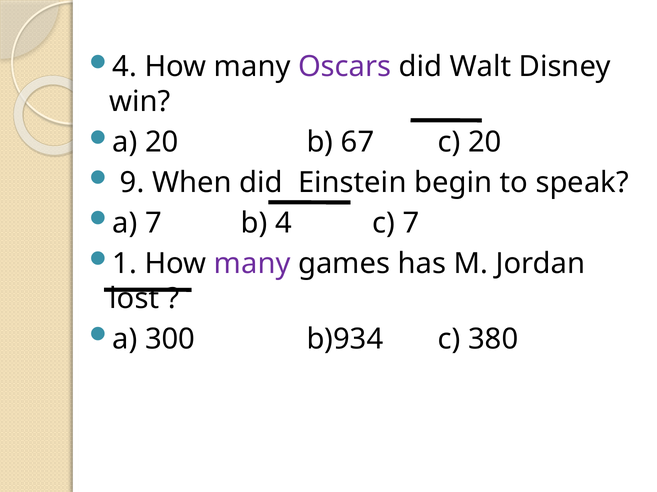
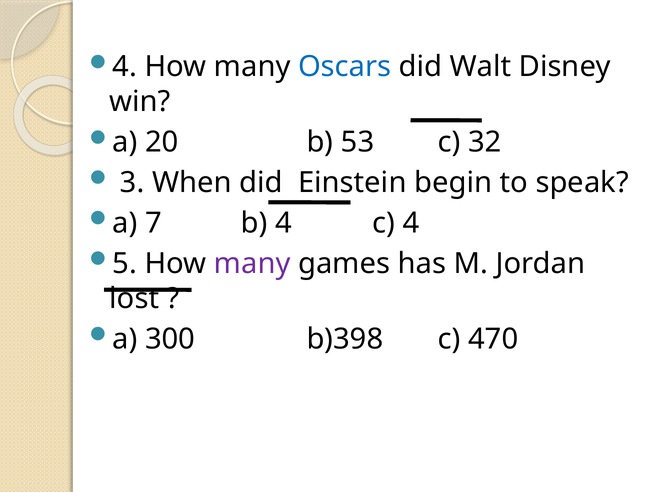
Oscars colour: purple -> blue
67: 67 -> 53
c 20: 20 -> 32
9: 9 -> 3
c 7: 7 -> 4
1: 1 -> 5
b)934: b)934 -> b)398
380: 380 -> 470
